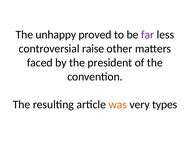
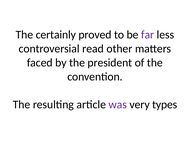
unhappy: unhappy -> certainly
raise: raise -> read
was colour: orange -> purple
